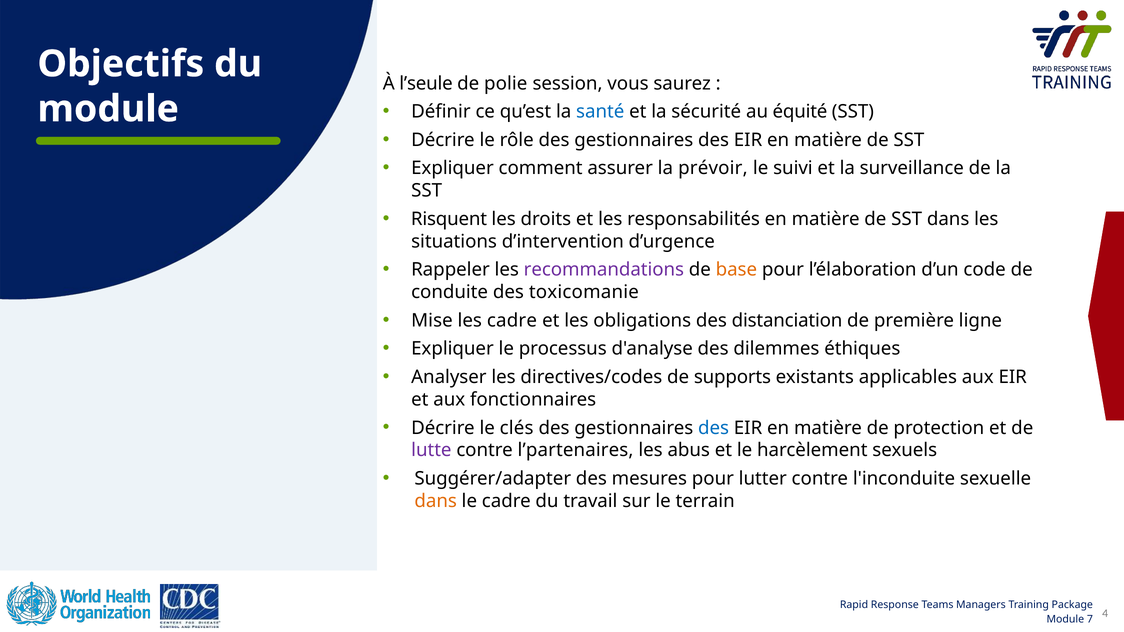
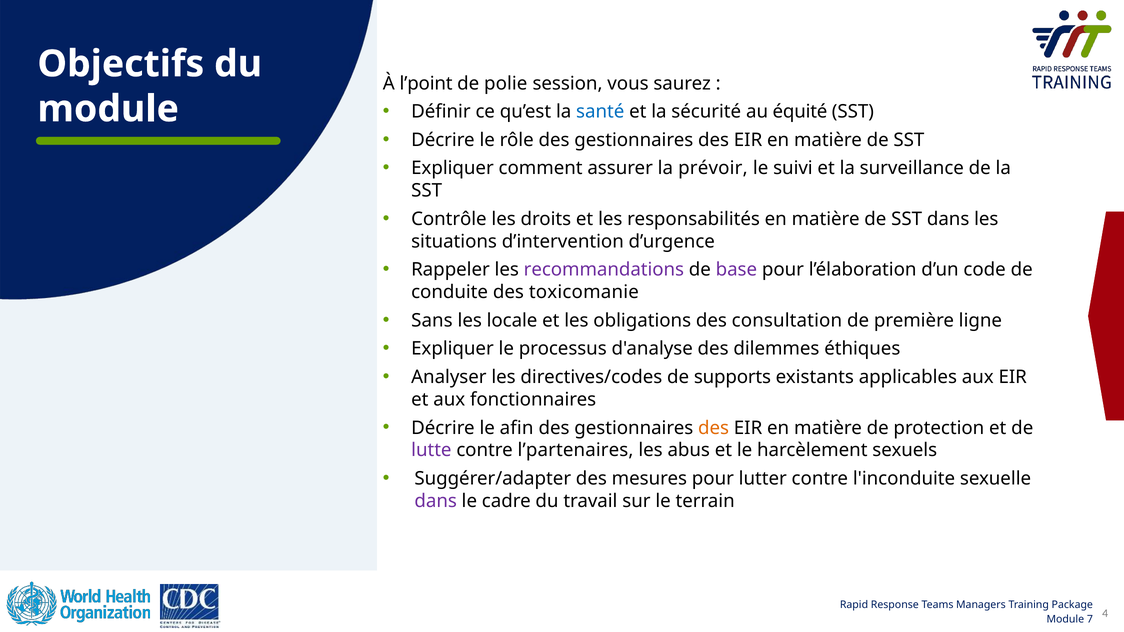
l’seule: l’seule -> l’point
Risquent: Risquent -> Contrôle
base colour: orange -> purple
Mise: Mise -> Sans
les cadre: cadre -> locale
distanciation: distanciation -> consultation
clés: clés -> afin
des at (714, 428) colour: blue -> orange
dans at (436, 501) colour: orange -> purple
